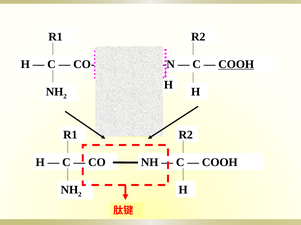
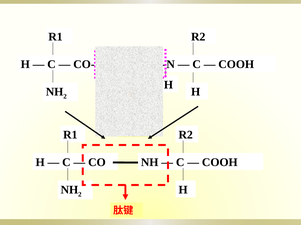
COOH at (236, 64) underline: present -> none
